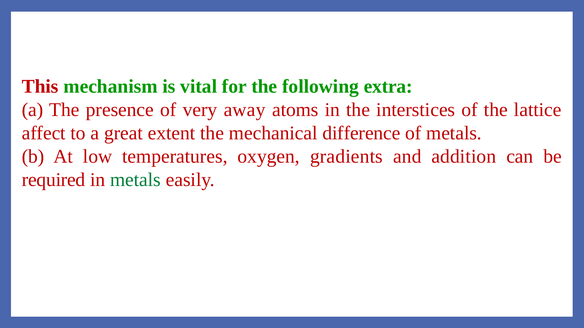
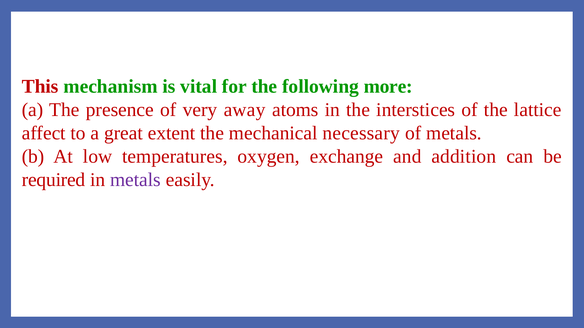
extra: extra -> more
difference: difference -> necessary
gradients: gradients -> exchange
metals at (136, 180) colour: green -> purple
